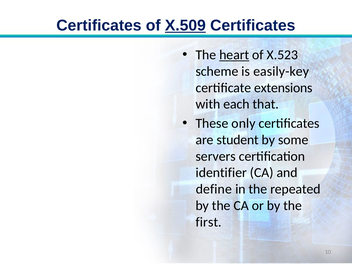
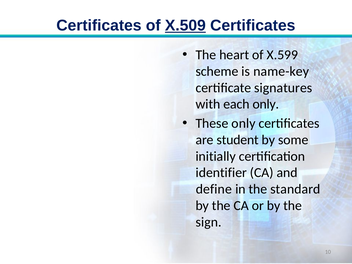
heart underline: present -> none
X.523: X.523 -> X.599
easily-key: easily-key -> name-key
extensions: extensions -> signatures
each that: that -> only
servers: servers -> initially
repeated: repeated -> standard
first: first -> sign
